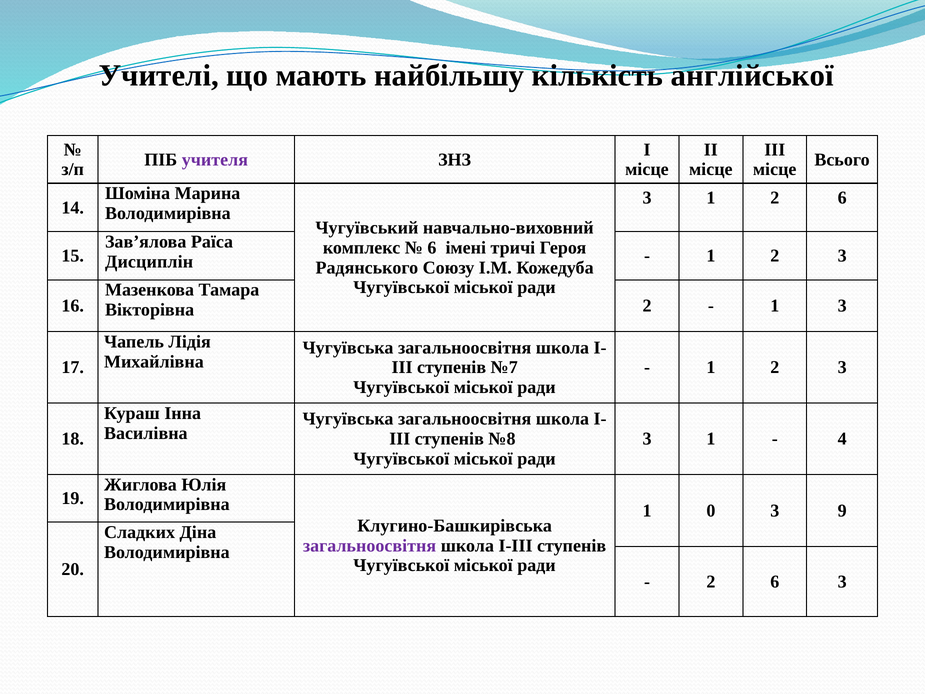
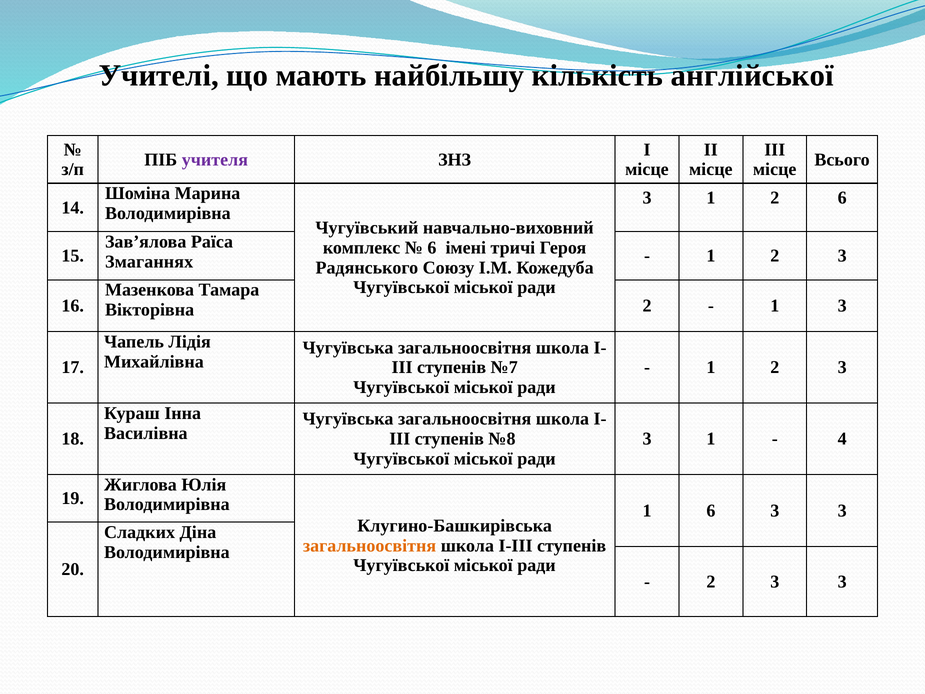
Дисциплін: Дисциплін -> Змаганнях
1 0: 0 -> 6
9 at (842, 510): 9 -> 3
загальноосвітня at (370, 545) colour: purple -> orange
6 at (775, 581): 6 -> 3
